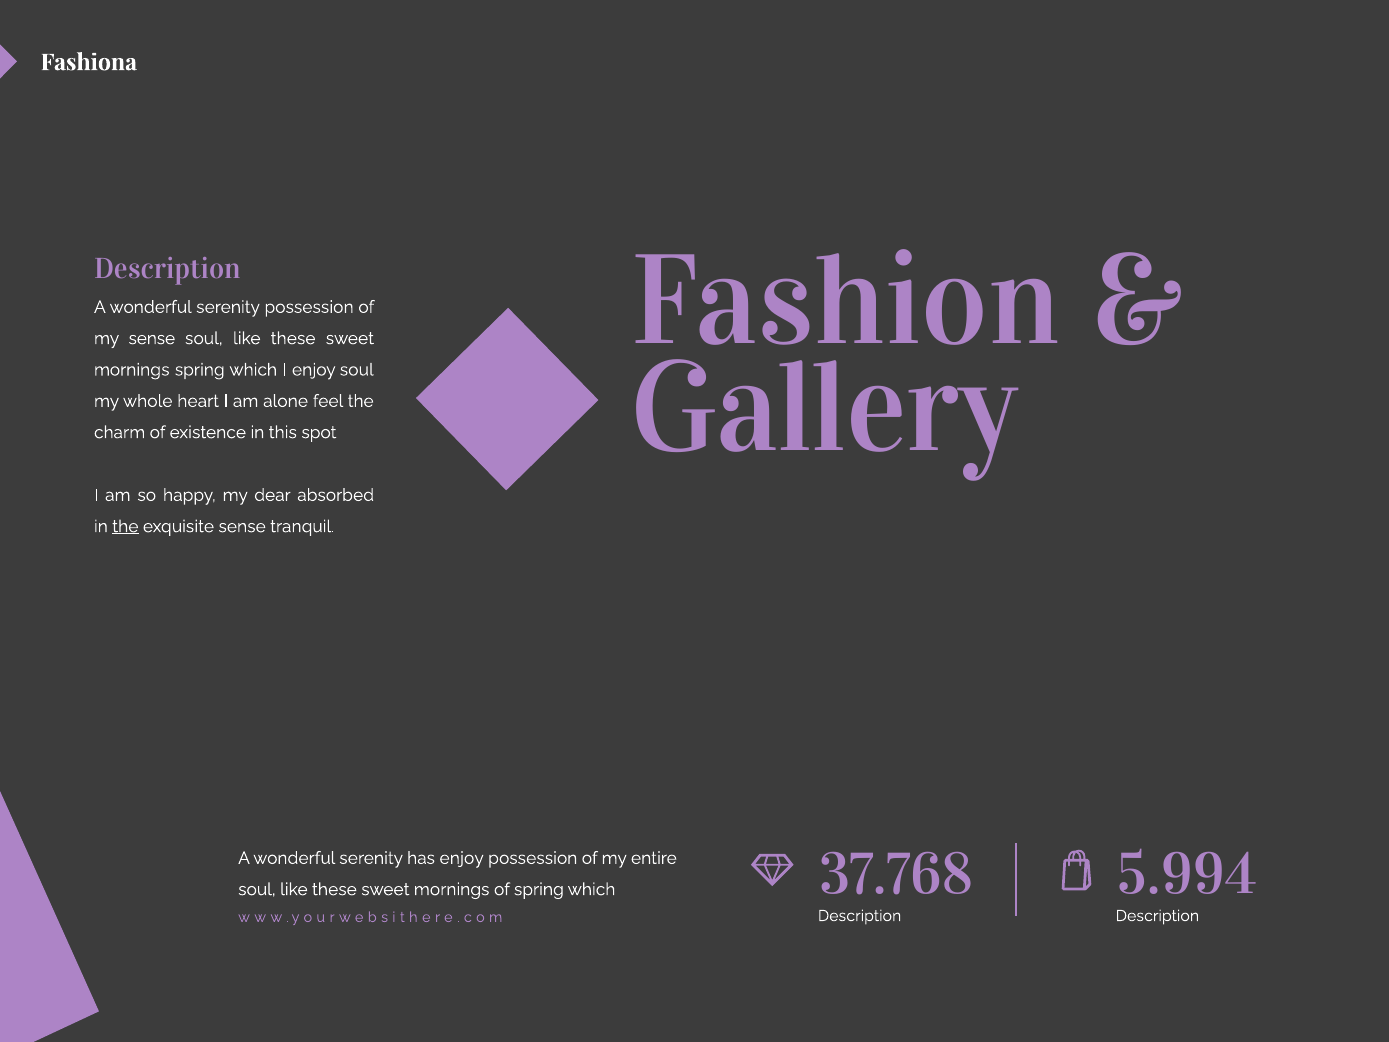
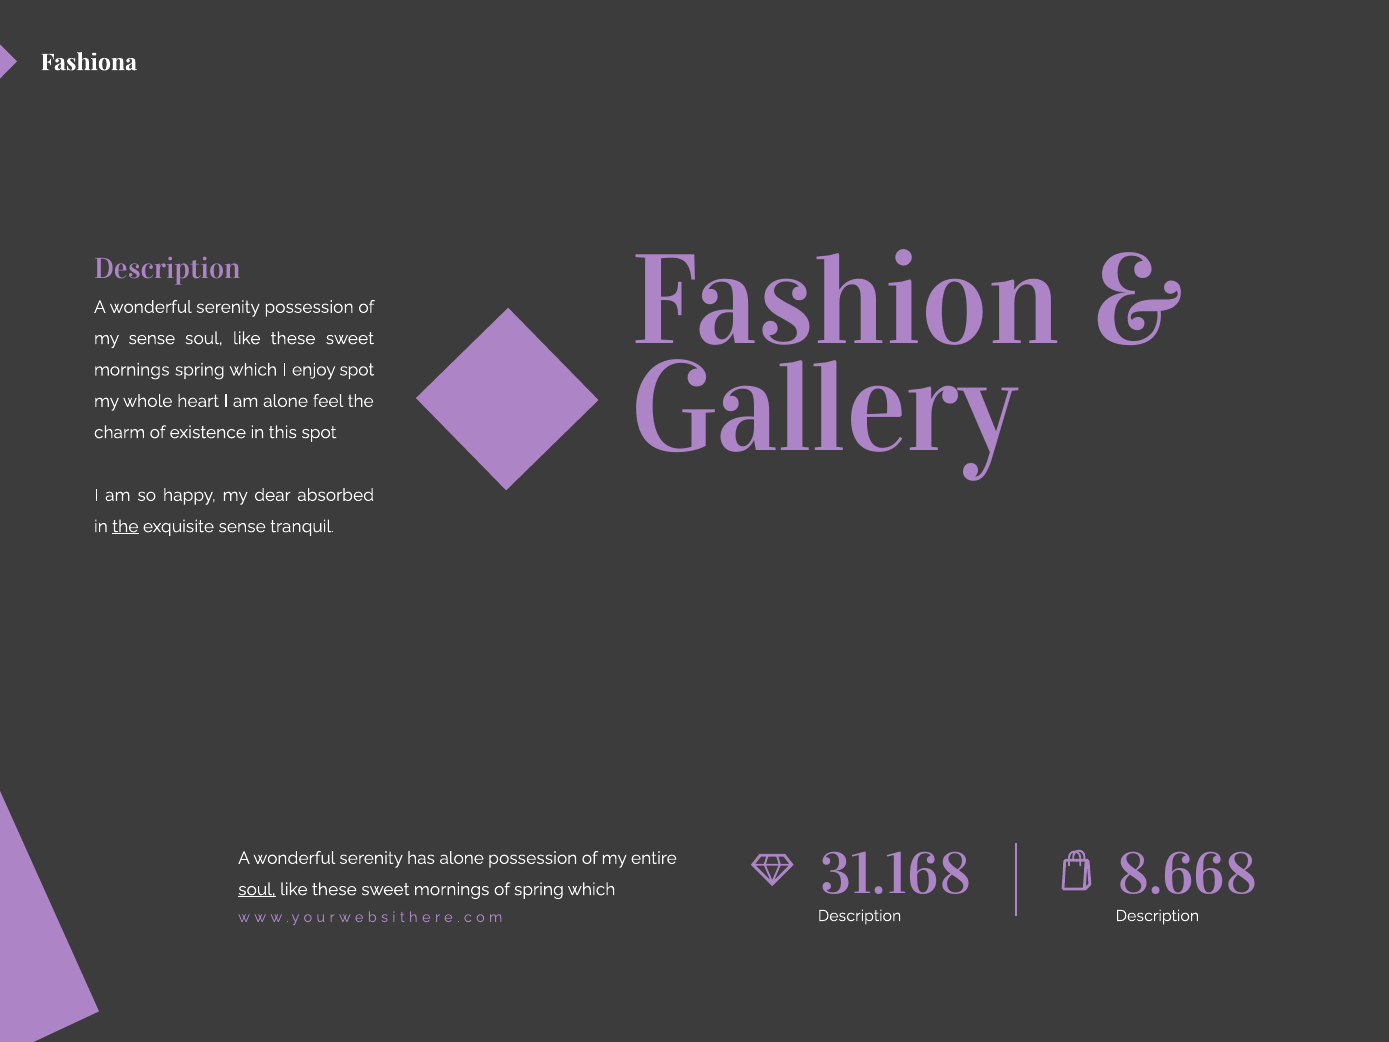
enjoy soul: soul -> spot
has enjoy: enjoy -> alone
37.768: 37.768 -> 31.168
5.994: 5.994 -> 8.668
soul at (257, 889) underline: none -> present
